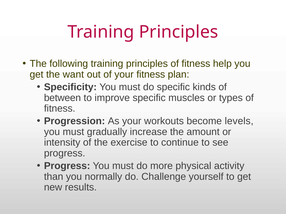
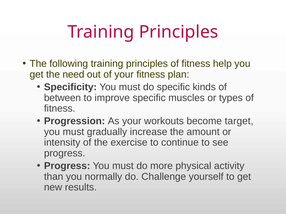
want: want -> need
levels: levels -> target
